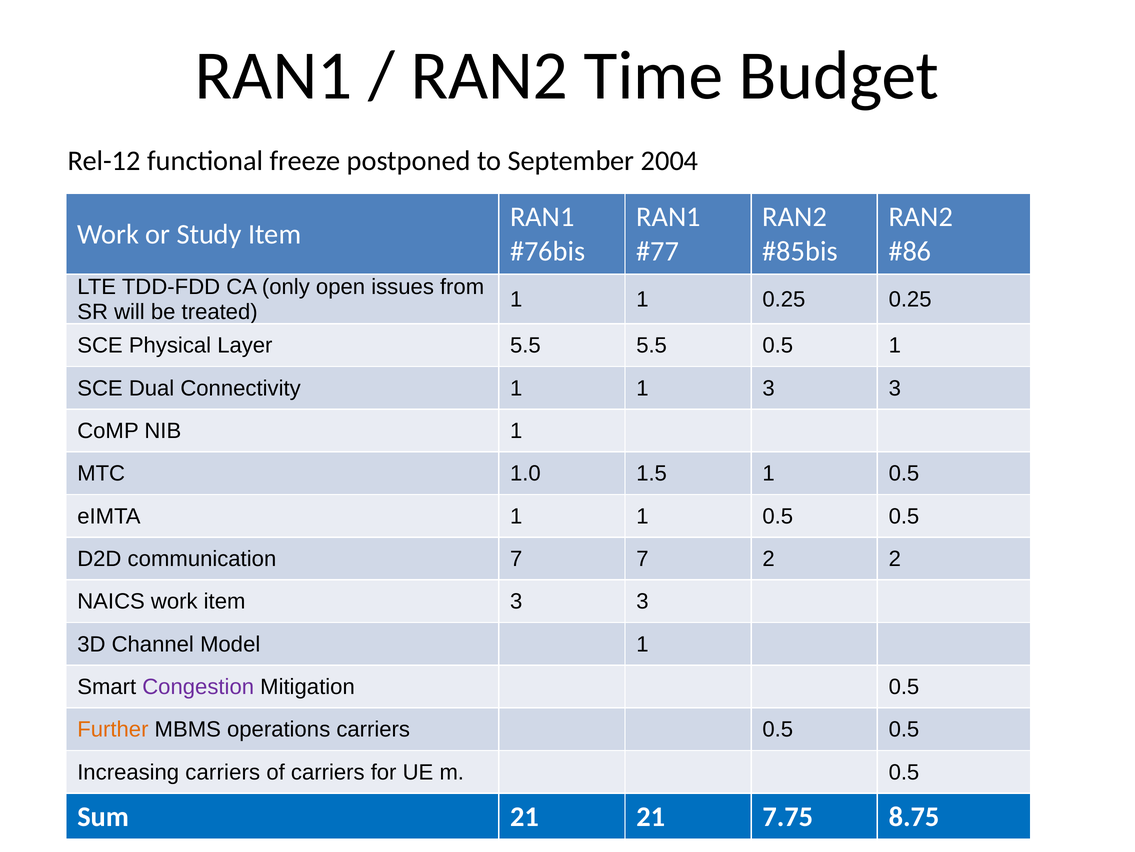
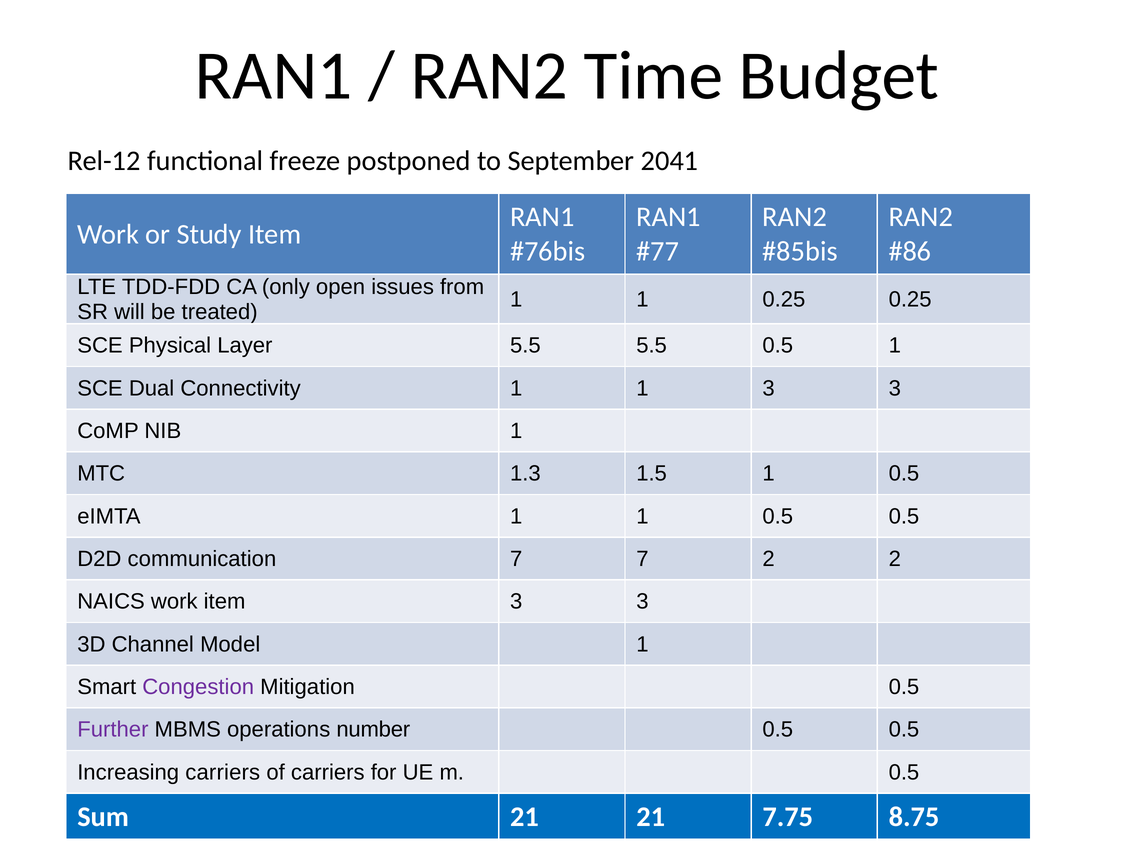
2004: 2004 -> 2041
1.0: 1.0 -> 1.3
Further colour: orange -> purple
operations carriers: carriers -> number
